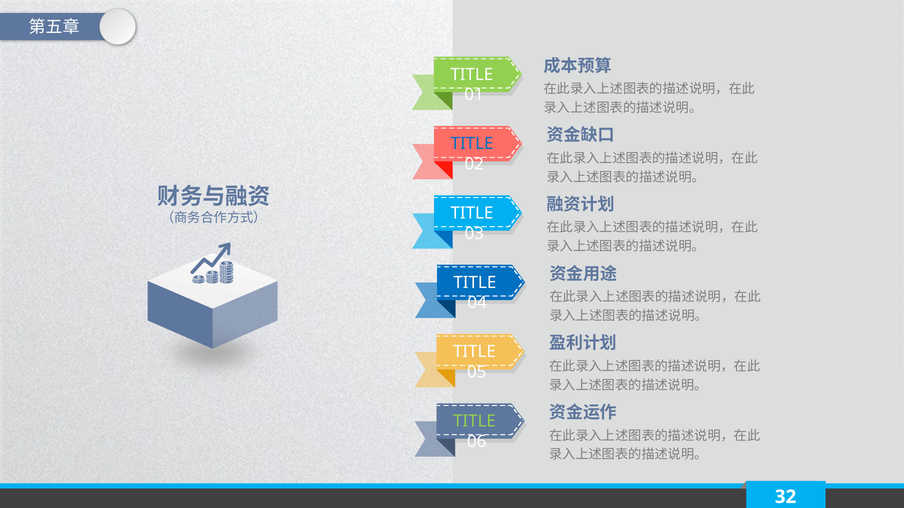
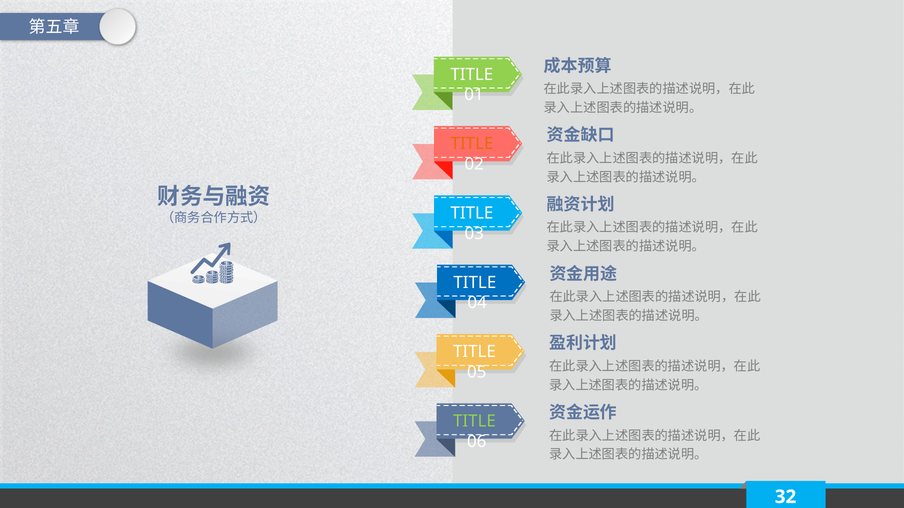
TITLE at (472, 144) colour: blue -> orange
